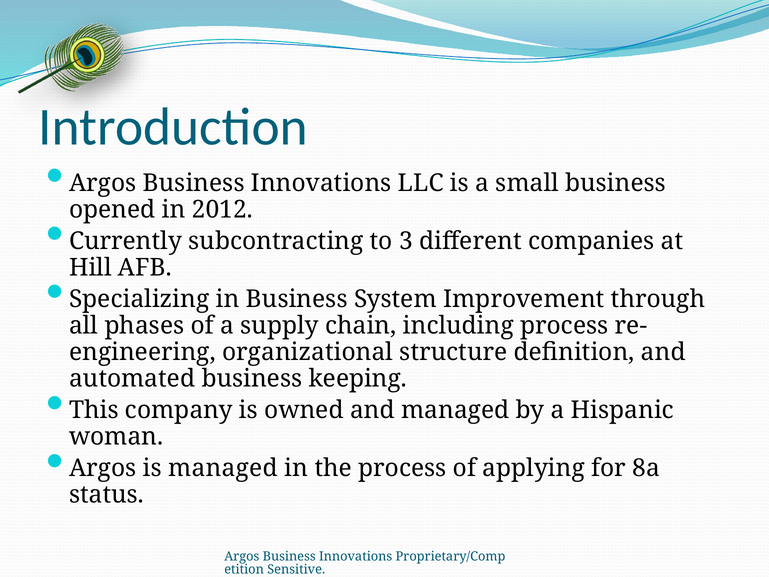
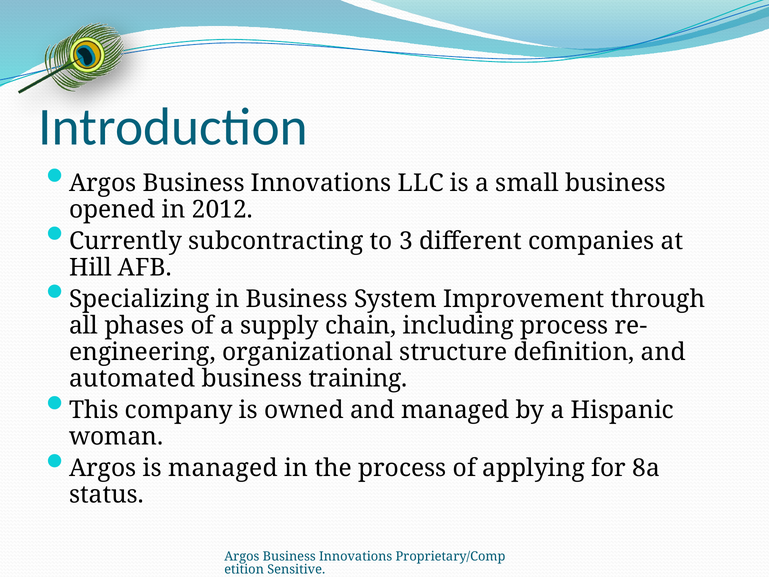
keeping: keeping -> training
